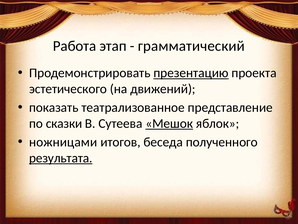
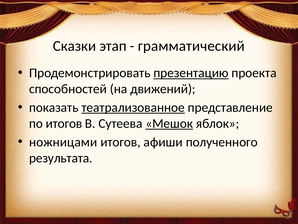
Работа: Работа -> Сказки
эстетического: эстетического -> способностей
театрализованное underline: none -> present
по сказки: сказки -> итогов
беседа: беседа -> афиши
результата underline: present -> none
